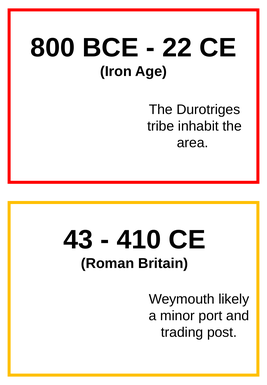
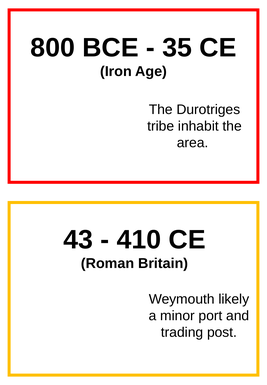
22: 22 -> 35
